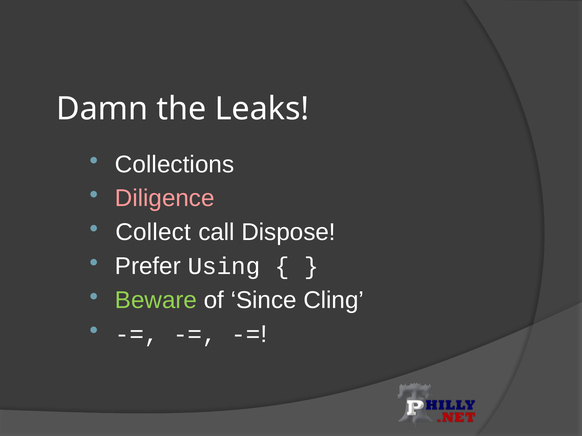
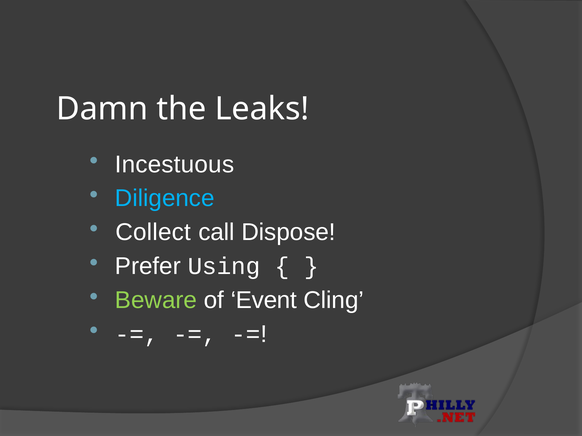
Collections: Collections -> Incestuous
Diligence colour: pink -> light blue
Since: Since -> Event
